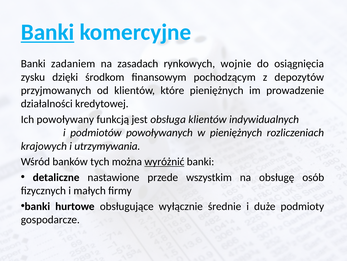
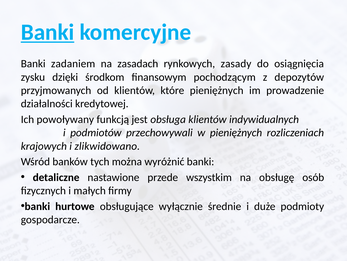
wojnie: wojnie -> zasady
powoływanych: powoływanych -> przechowywali
utrzymywania: utrzymywania -> zlikwidowano
wyróżnić underline: present -> none
